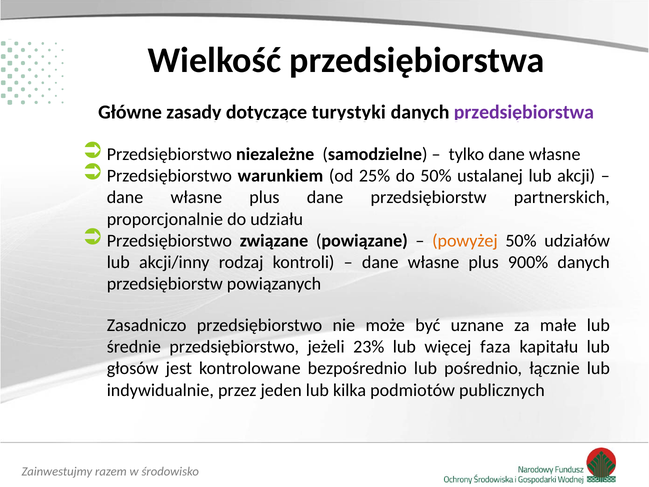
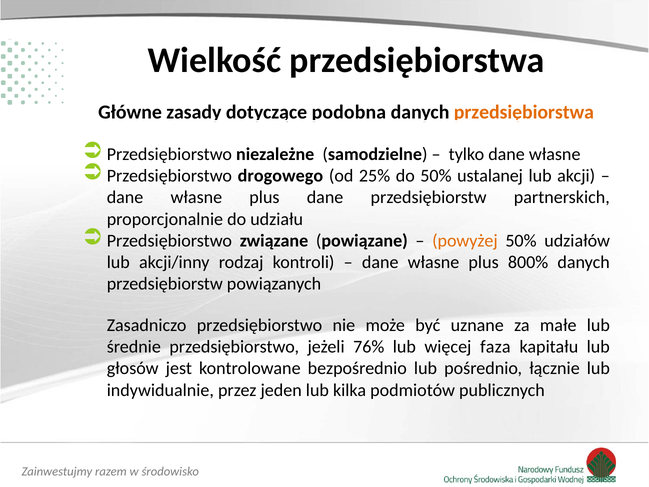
turystyki: turystyki -> podobna
przedsiębiorstwa at (524, 112) colour: purple -> orange
warunkiem: warunkiem -> drogowego
900%: 900% -> 800%
23%: 23% -> 76%
